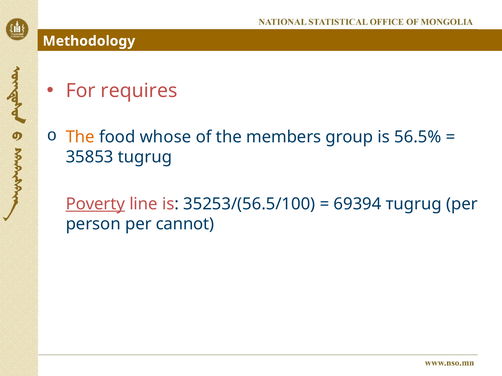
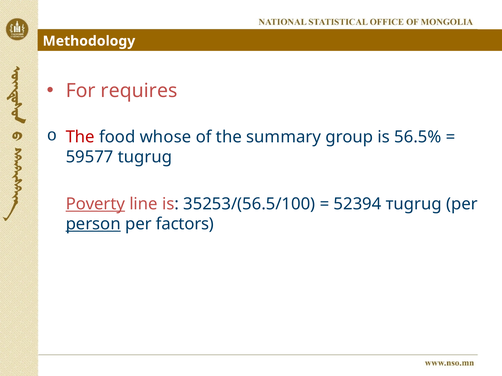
The at (80, 137) colour: orange -> red
members: members -> summary
35853: 35853 -> 59577
69394: 69394 -> 52394
person underline: none -> present
cannot: cannot -> factors
